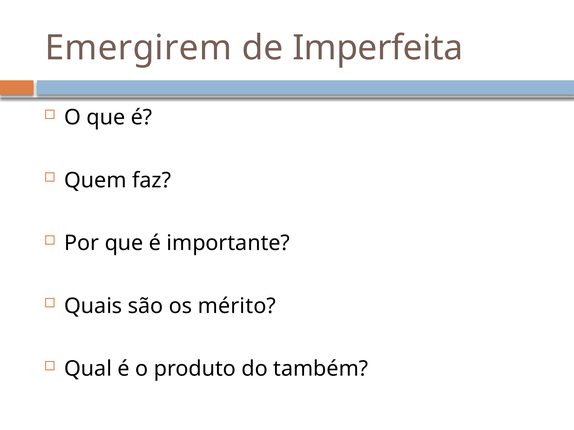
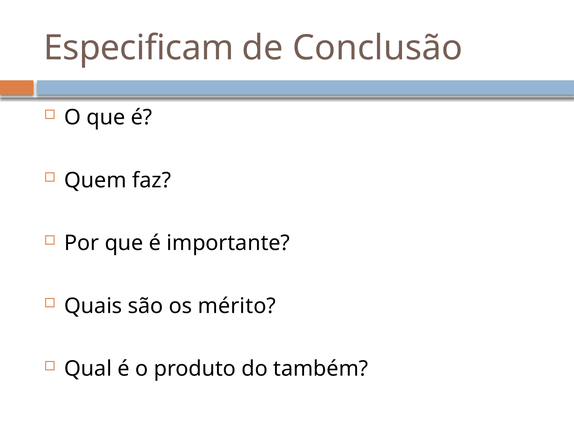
Emergirem: Emergirem -> Especificam
Imperfeita: Imperfeita -> Conclusão
